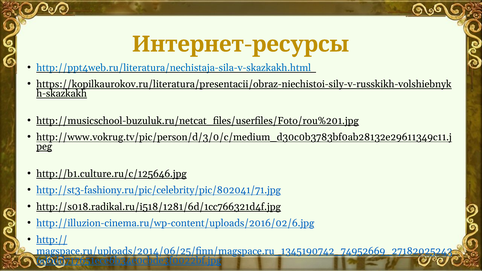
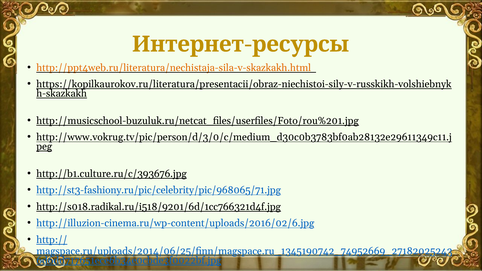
http://ppt4web.ru/literatura/nechistaja-sila-v-skazkakh.html colour: blue -> orange
http://b1.culture.ru/c/125646.jpg: http://b1.culture.ru/c/125646.jpg -> http://b1.culture.ru/c/393676.jpg
http://st3-fashiony.ru/pic/celebrity/pic/802041/71.jpg: http://st3-fashiony.ru/pic/celebrity/pic/802041/71.jpg -> http://st3-fashiony.ru/pic/celebrity/pic/968065/71.jpg
http://s018.radikal.ru/i518/1281/6d/1cc766321d4f.jpg: http://s018.radikal.ru/i518/1281/6d/1cc766321d4f.jpg -> http://s018.radikal.ru/i518/9201/6d/1cc766321d4f.jpg
